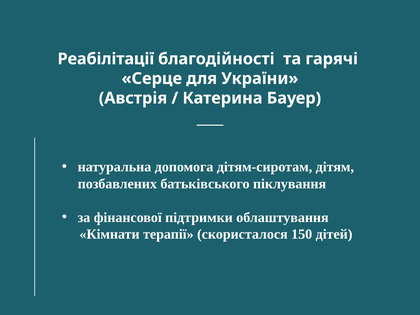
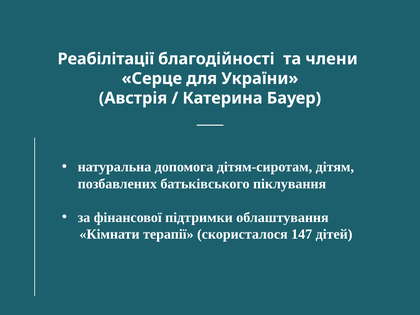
гарячі: гарячі -> члени
150: 150 -> 147
